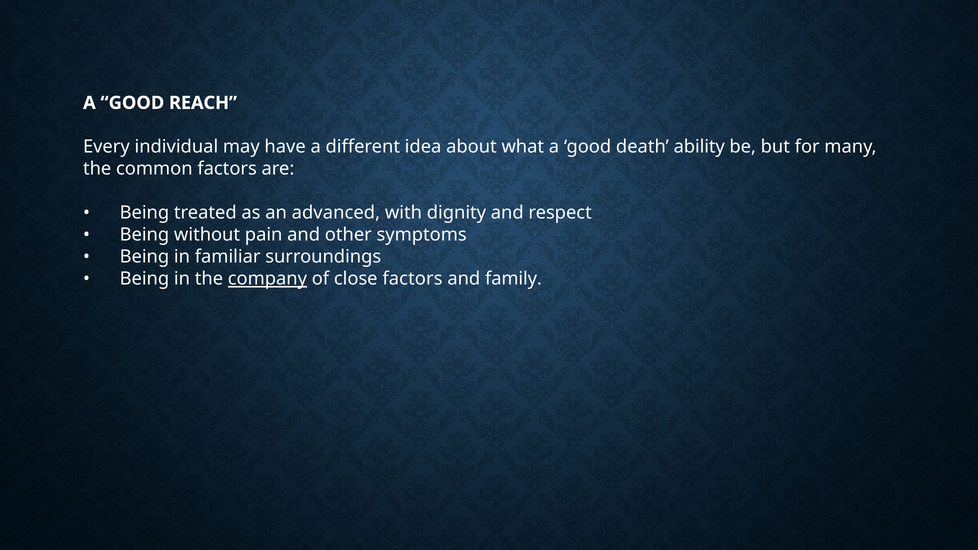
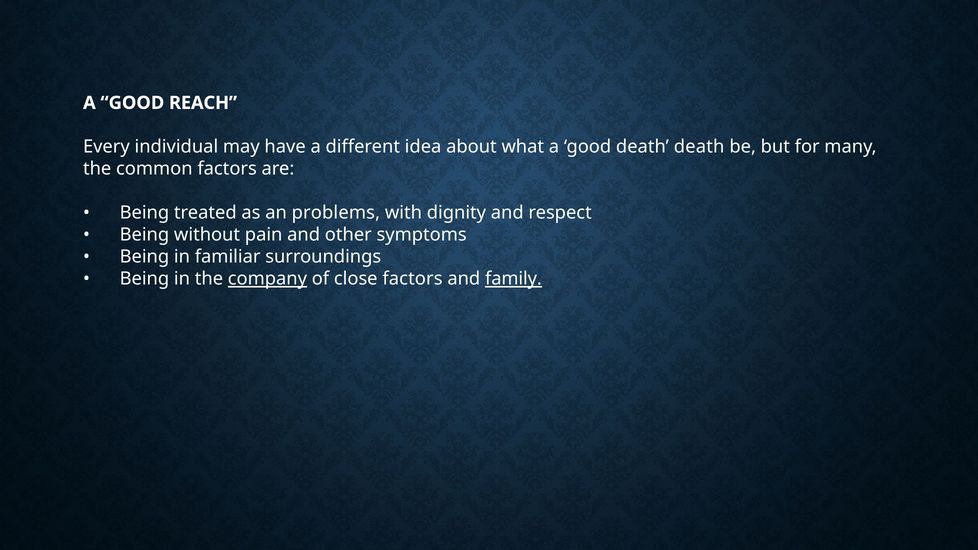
death ability: ability -> death
advanced: advanced -> problems
family underline: none -> present
